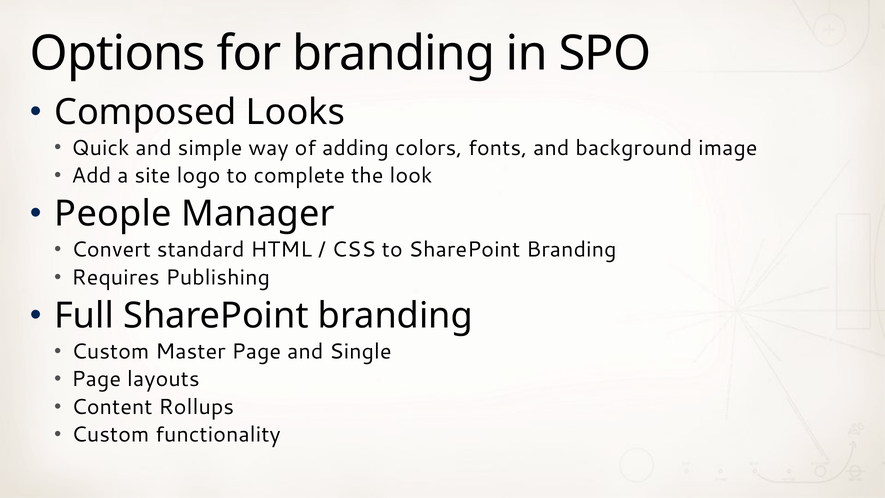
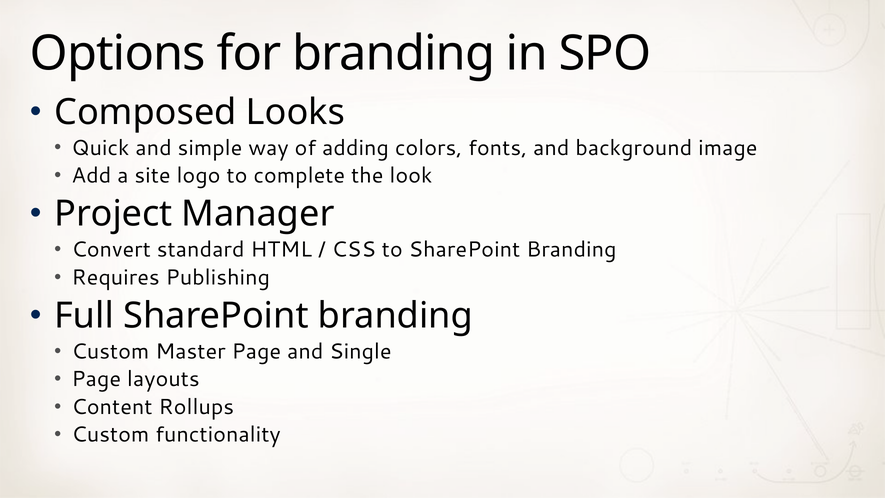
People: People -> Project
